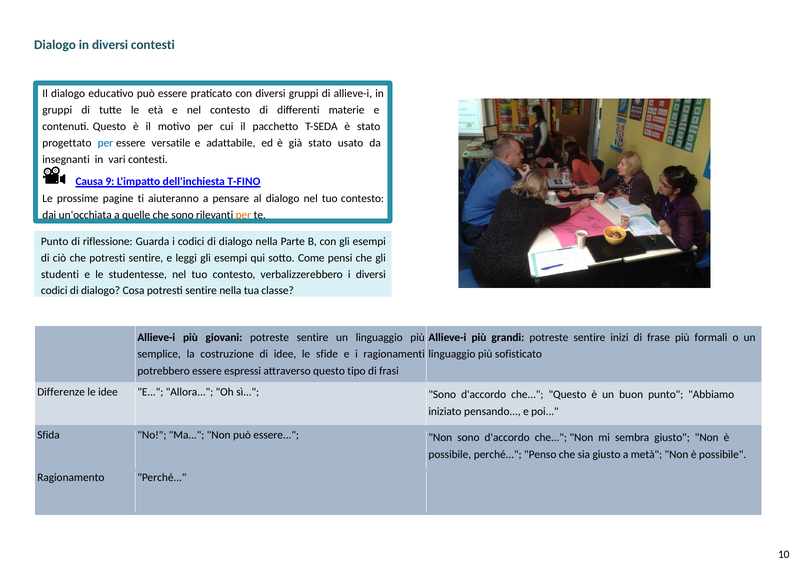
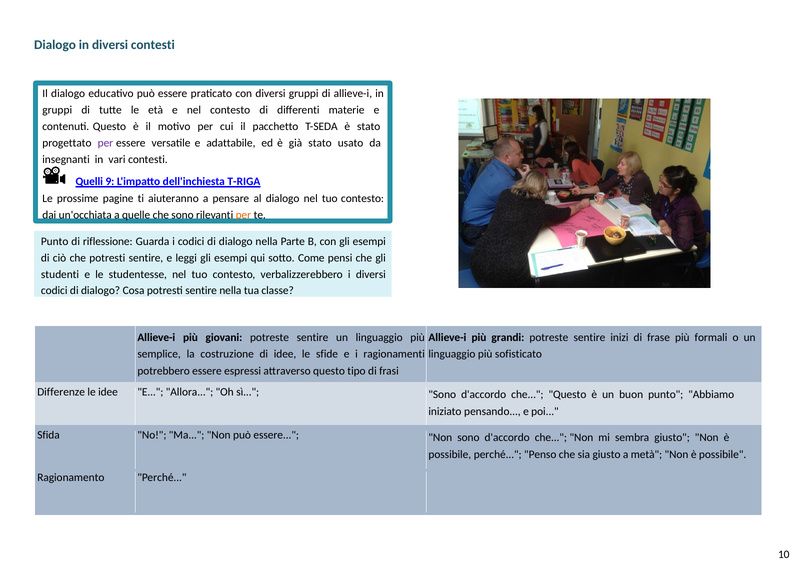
per at (105, 143) colour: blue -> purple
Causa: Causa -> Quelli
T-FINO: T-FINO -> T-RIGA
